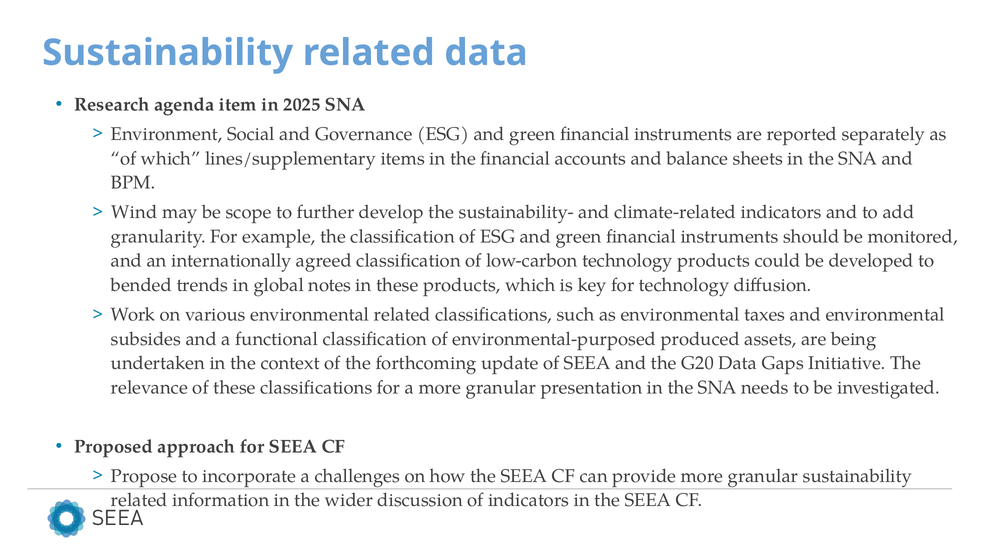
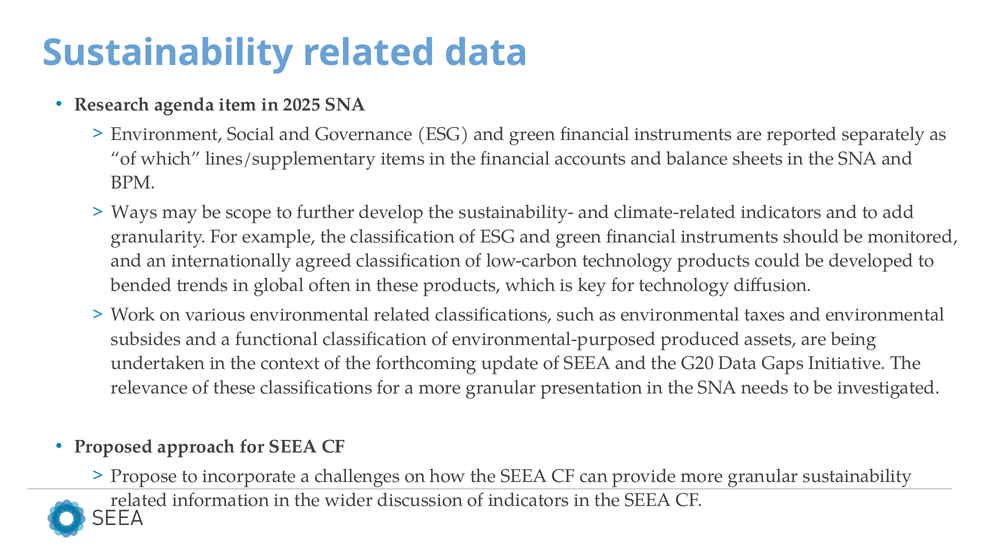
Wind: Wind -> Ways
notes: notes -> often
